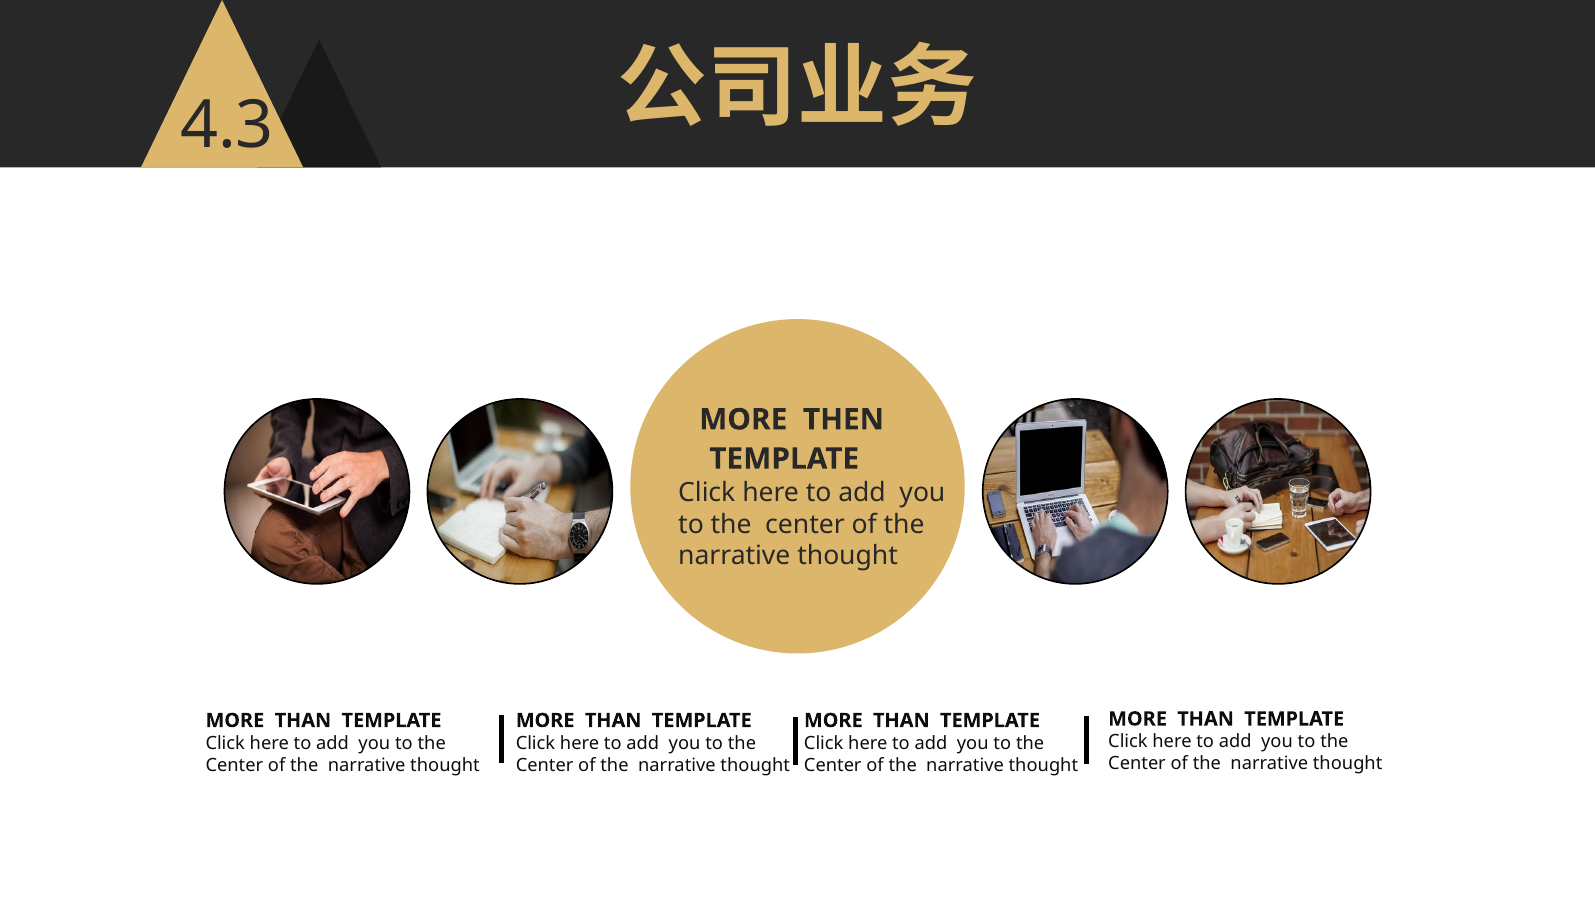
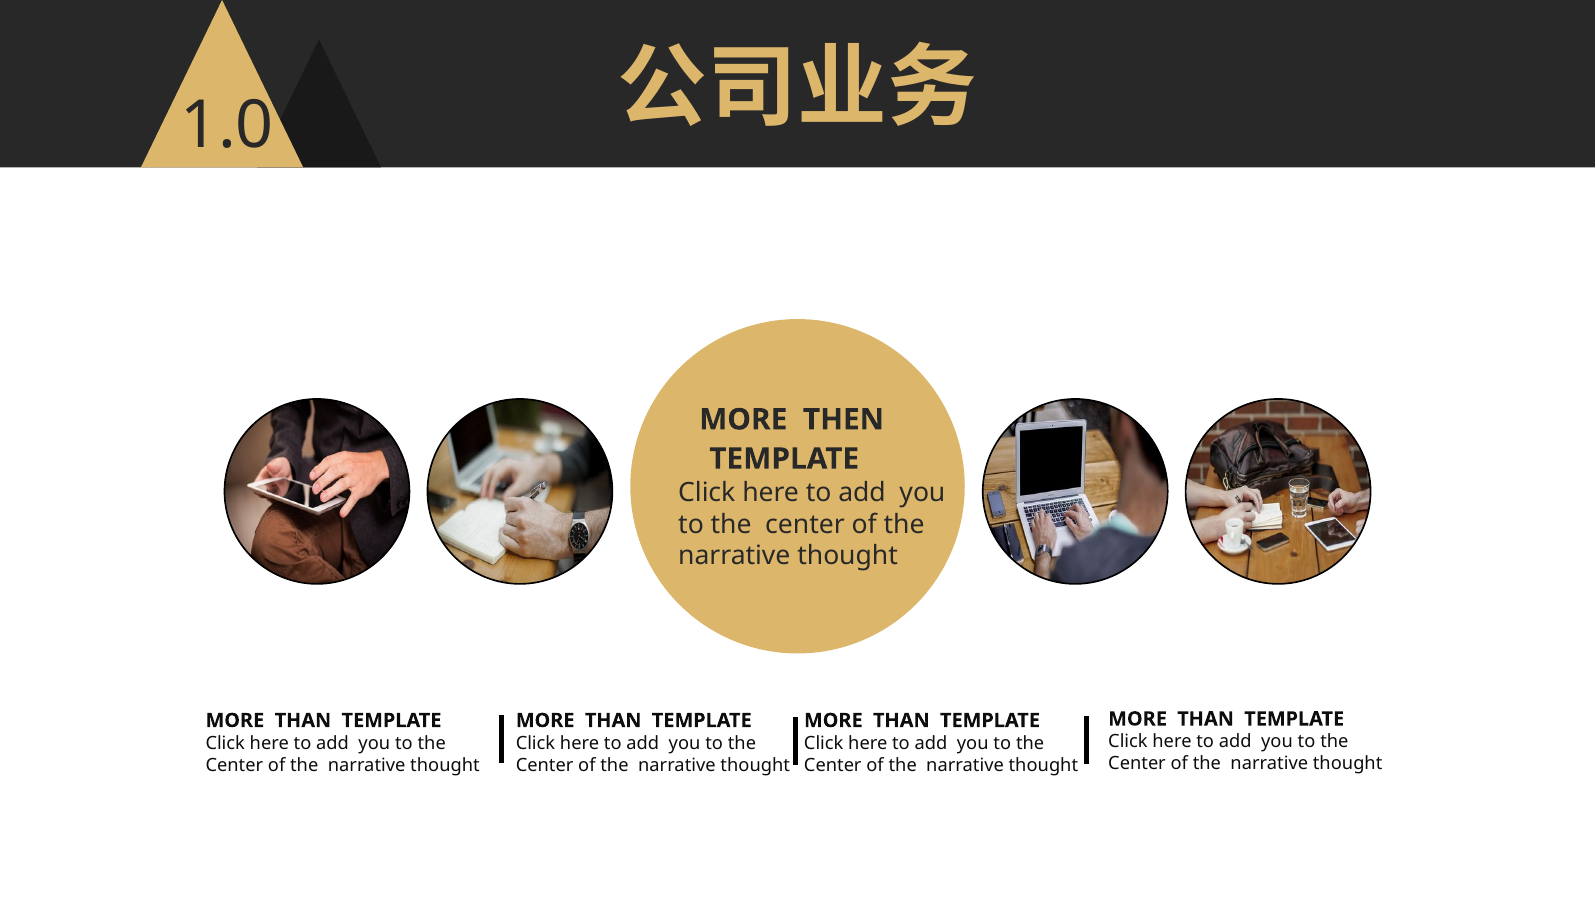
4.3: 4.3 -> 1.0
